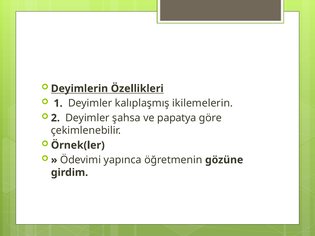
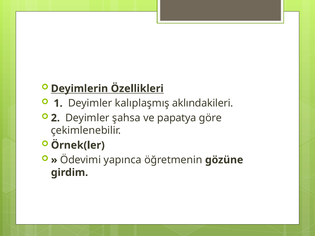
ikilemelerin: ikilemelerin -> aklındakileri
